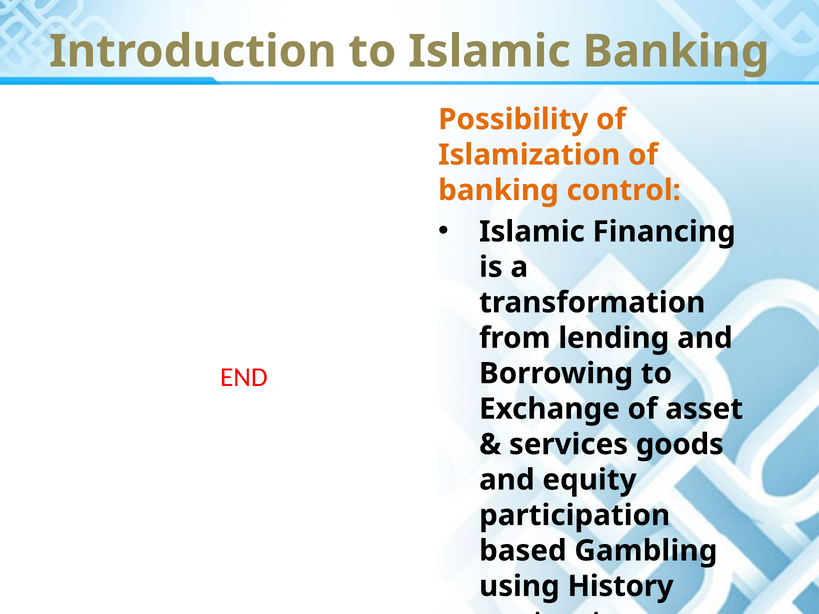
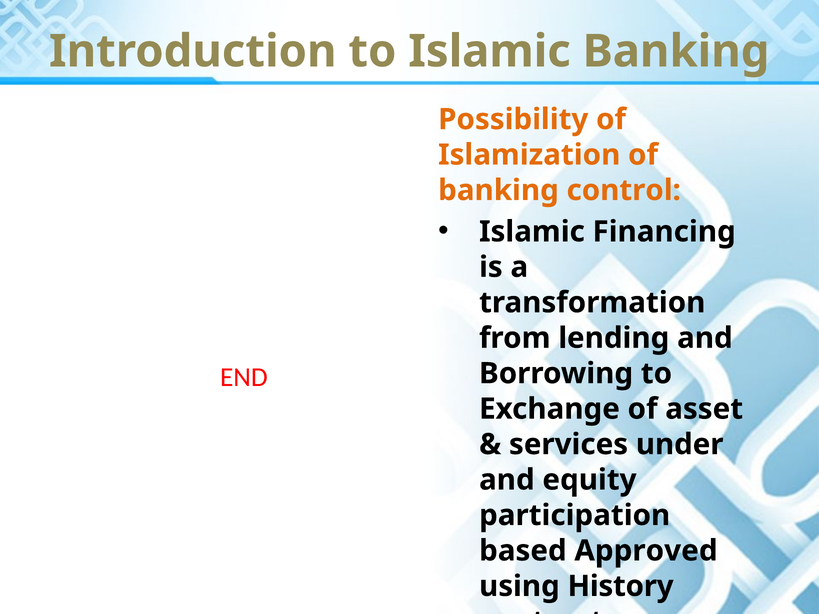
goods: goods -> under
Gambling: Gambling -> Approved
